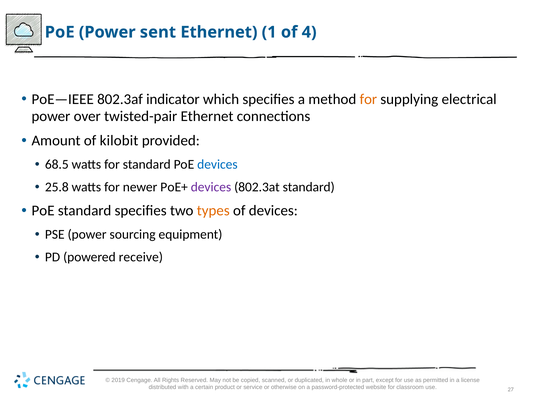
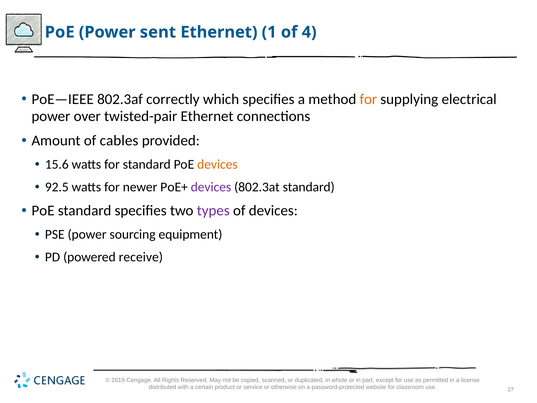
indicator: indicator -> correctly
kilobit: kilobit -> cables
68.5: 68.5 -> 15.6
devices at (217, 164) colour: blue -> orange
25.8: 25.8 -> 92.5
types colour: orange -> purple
